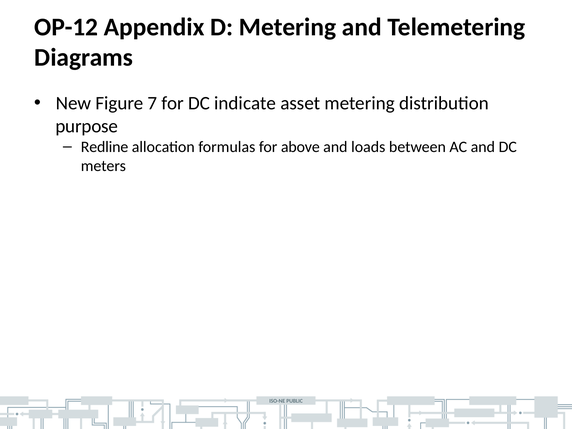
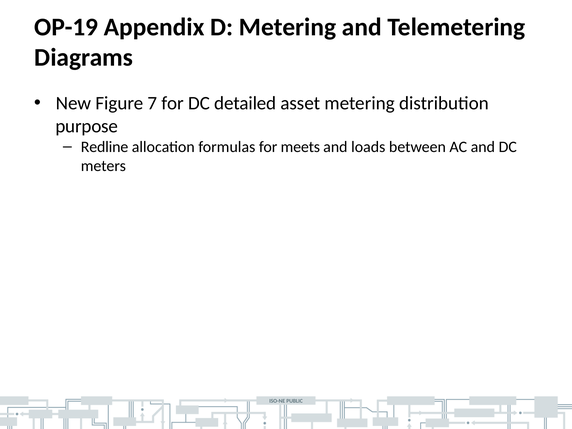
OP-12: OP-12 -> OP-19
indicate: indicate -> detailed
above: above -> meets
